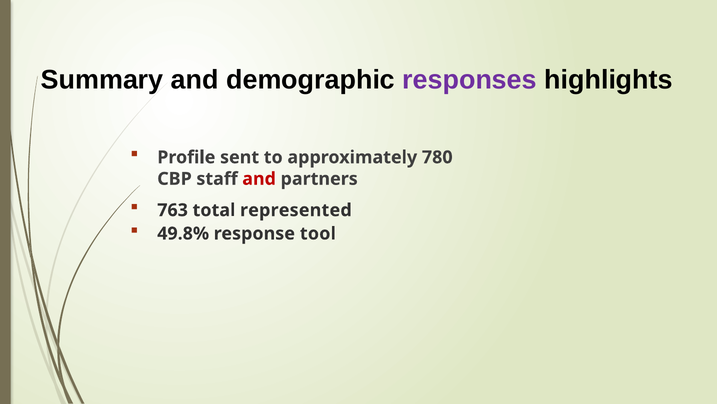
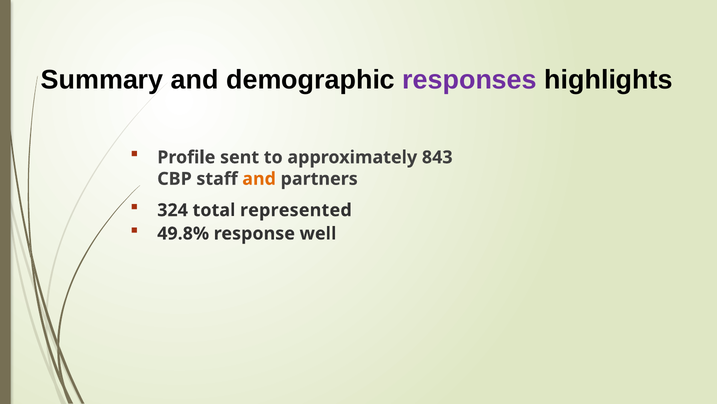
780: 780 -> 843
and at (259, 179) colour: red -> orange
763: 763 -> 324
tool: tool -> well
